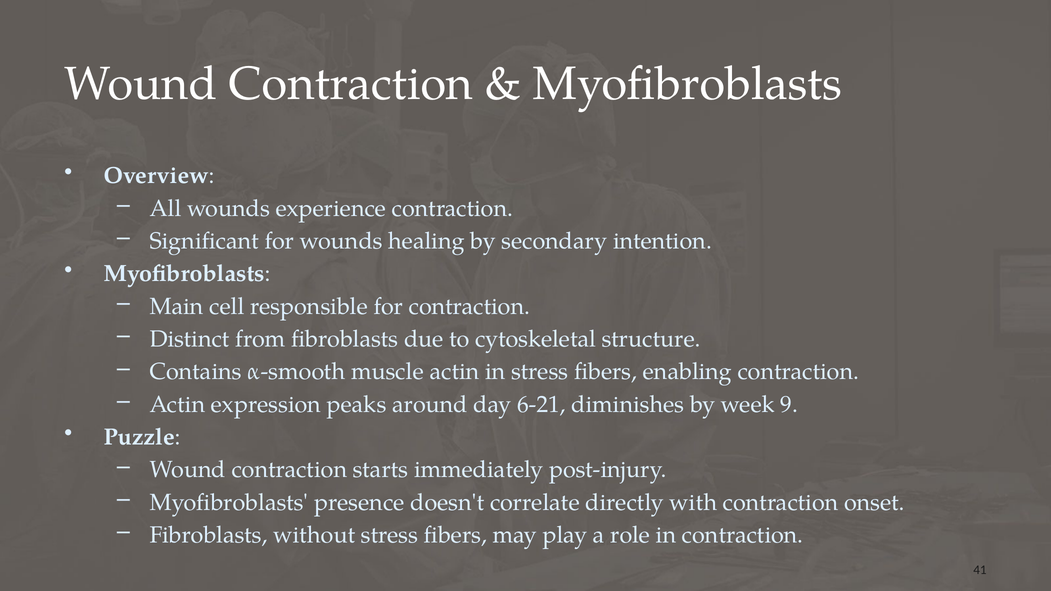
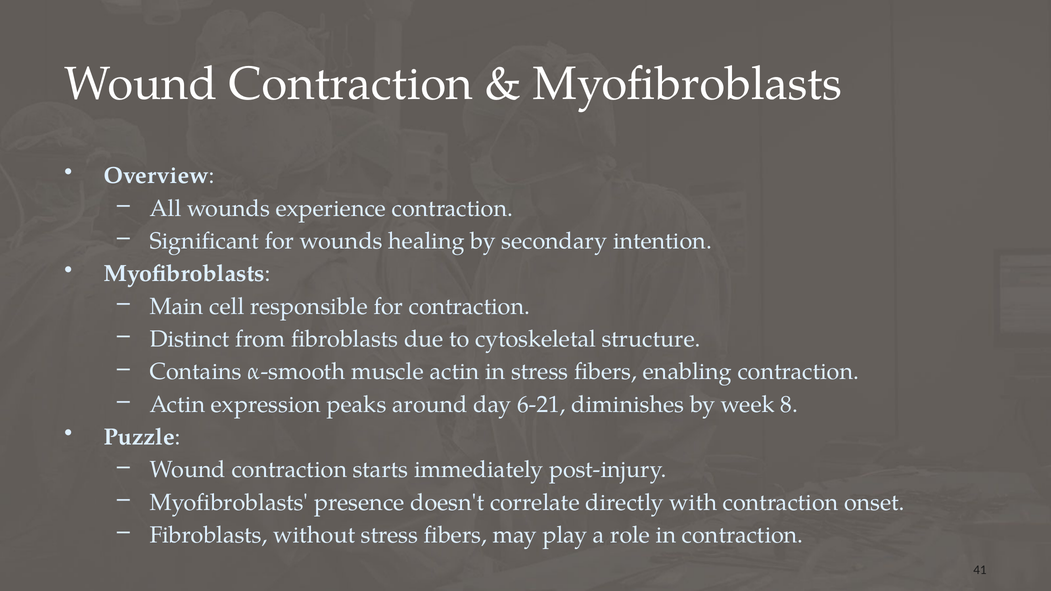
9: 9 -> 8
